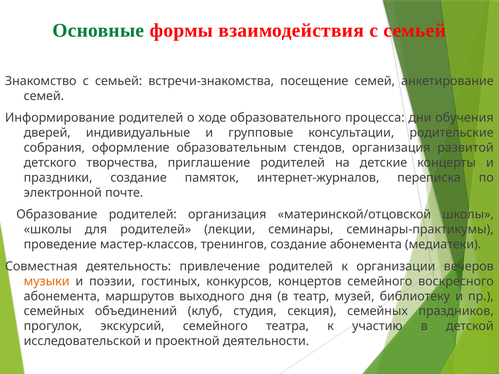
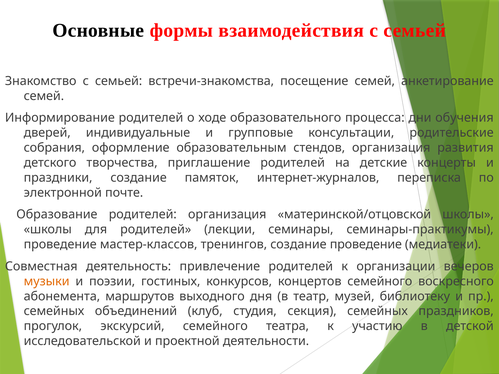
Основные colour: green -> black
развитой: развитой -> развития
создание абонемента: абонемента -> проведение
